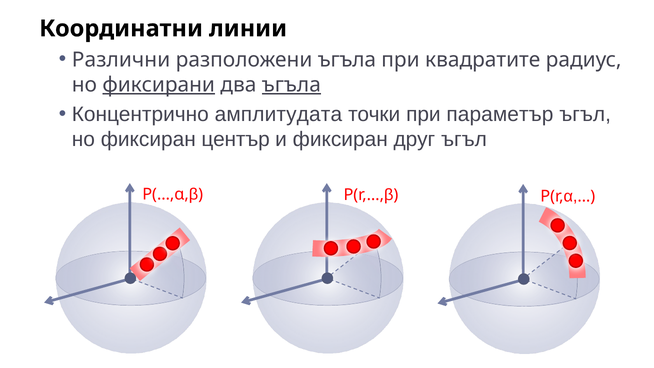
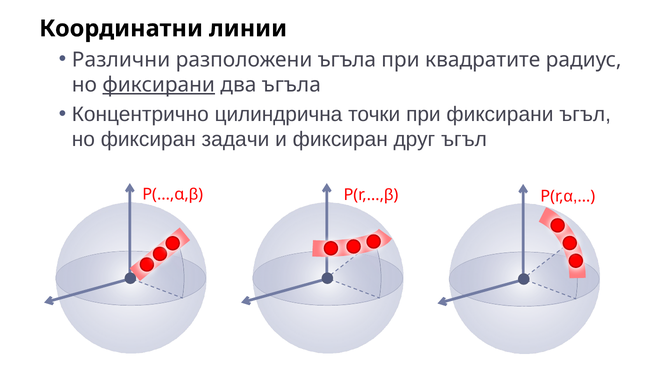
ъгъла at (291, 85) underline: present -> none
амплитудата: амплитудата -> цилиндрична
при параметър: параметър -> фиксирани
център: център -> задачи
